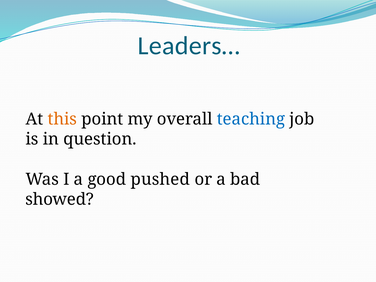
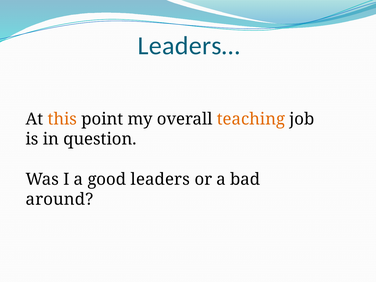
teaching colour: blue -> orange
pushed: pushed -> leaders
showed: showed -> around
